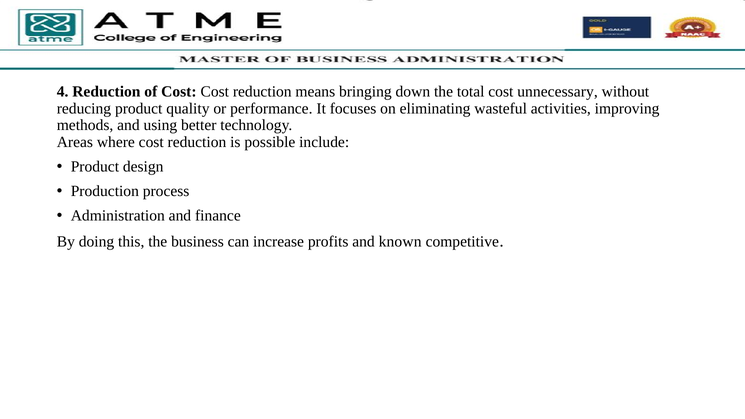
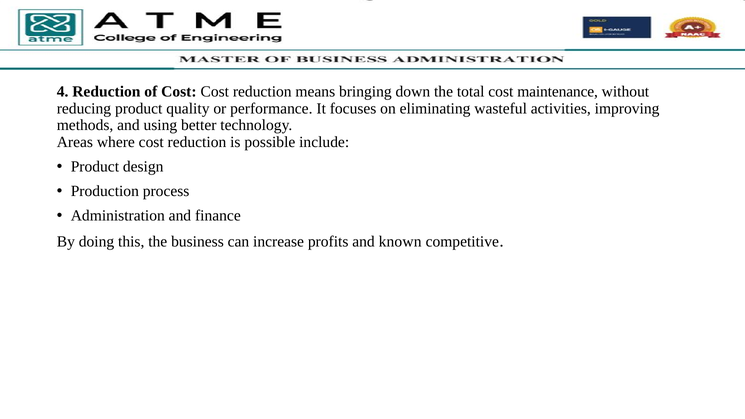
unnecessary: unnecessary -> maintenance
